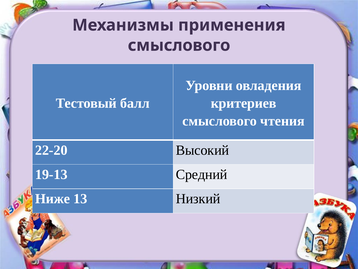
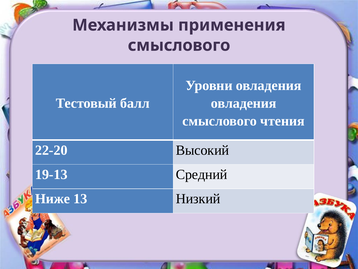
критериев at (244, 103): критериев -> овладения
